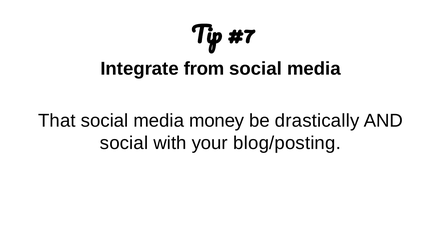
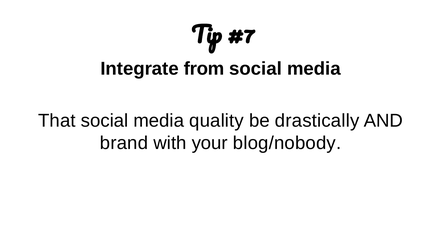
money: money -> quality
social at (124, 143): social -> brand
blog/posting: blog/posting -> blog/nobody
